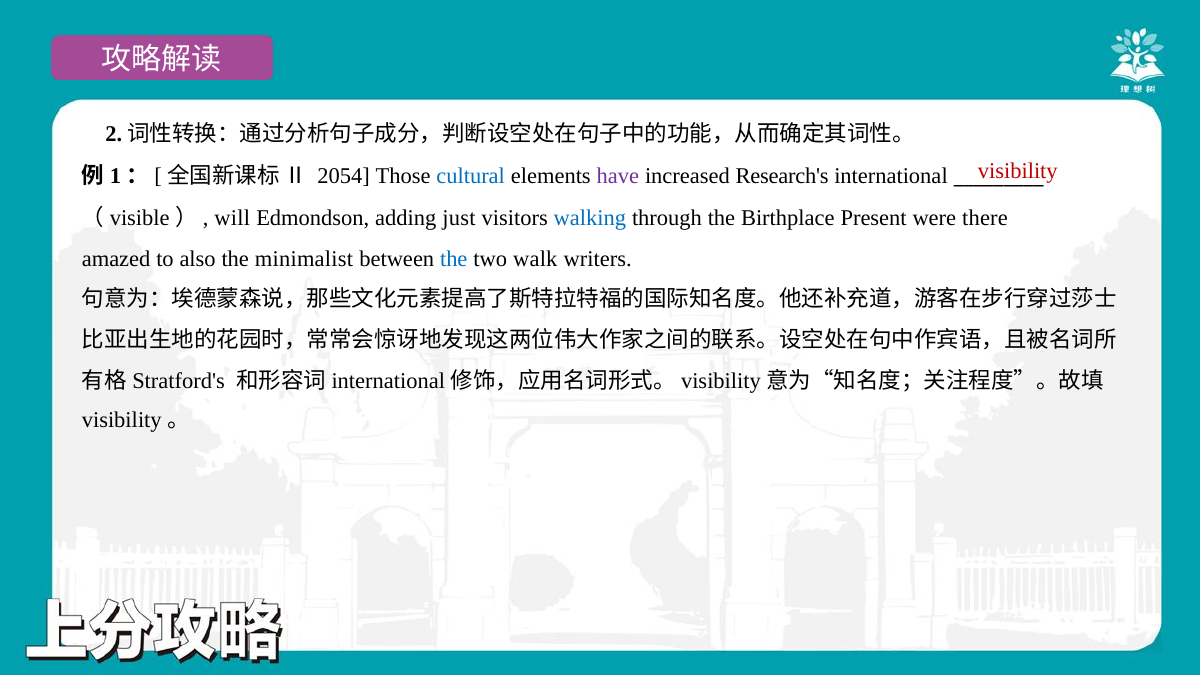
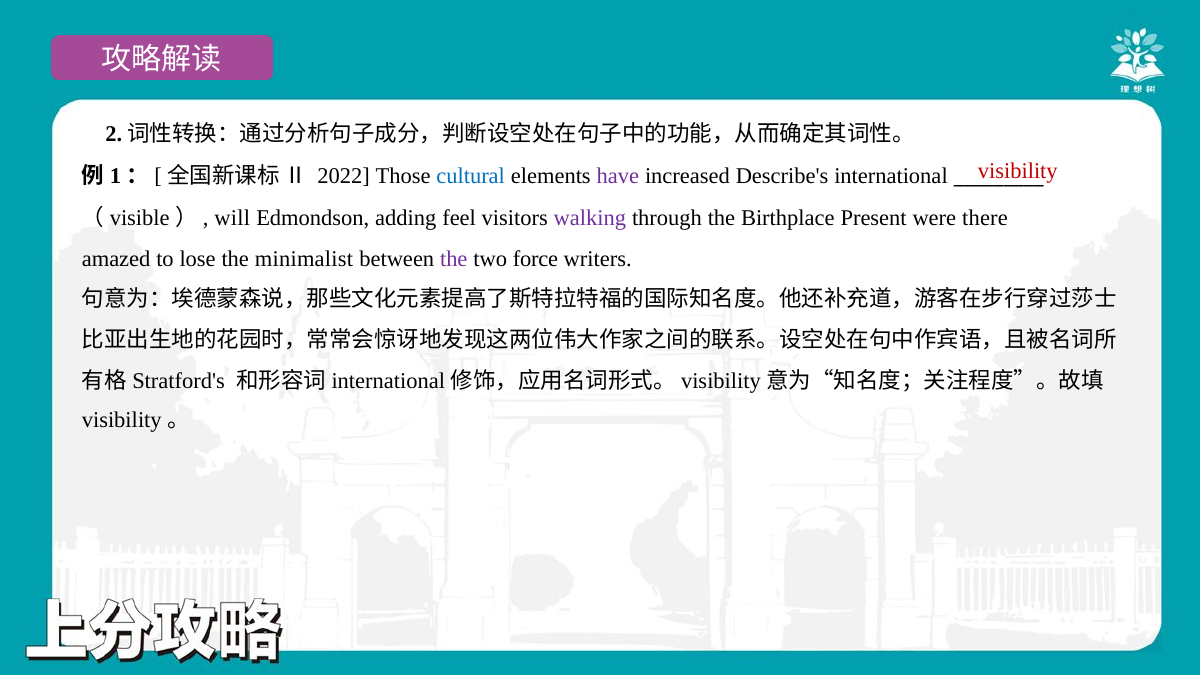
2054: 2054 -> 2022
Research's: Research's -> Describe's
just: just -> feel
walking colour: blue -> purple
also: also -> lose
the at (454, 259) colour: blue -> purple
walk: walk -> force
